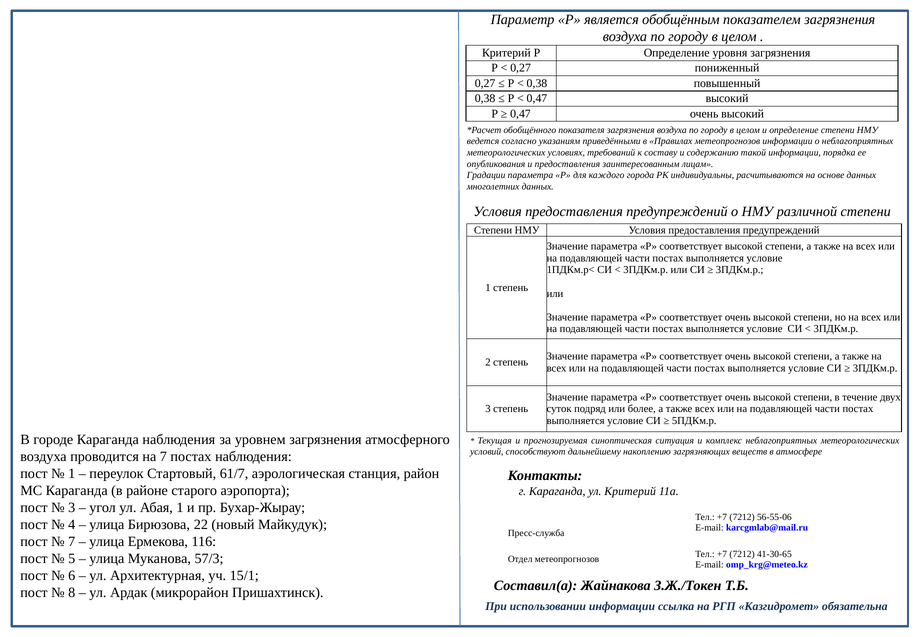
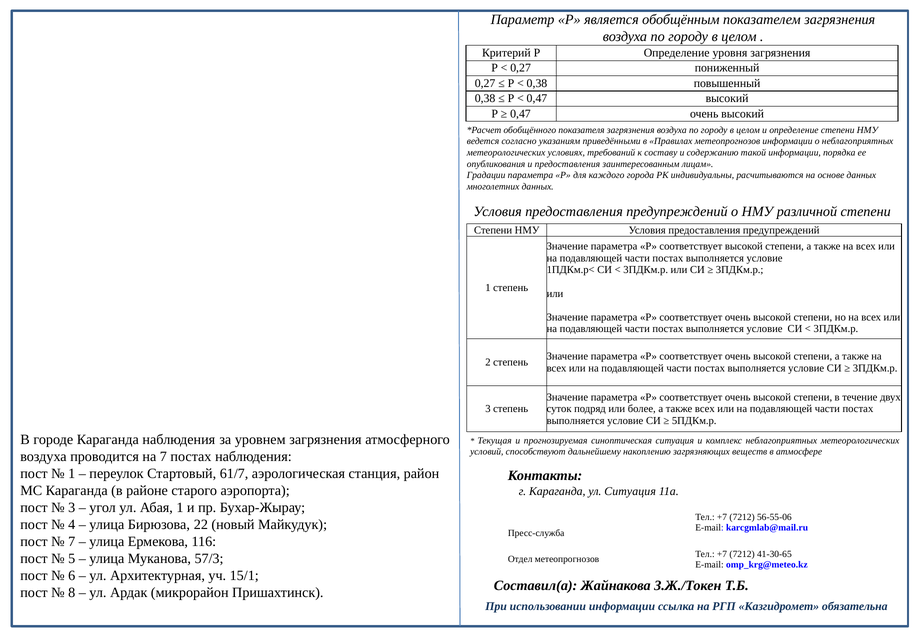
ул Критерий: Критерий -> Ситуация
